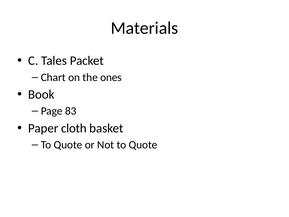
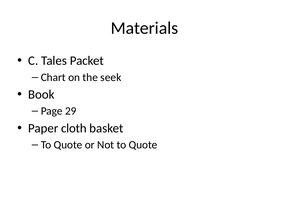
ones: ones -> seek
83: 83 -> 29
